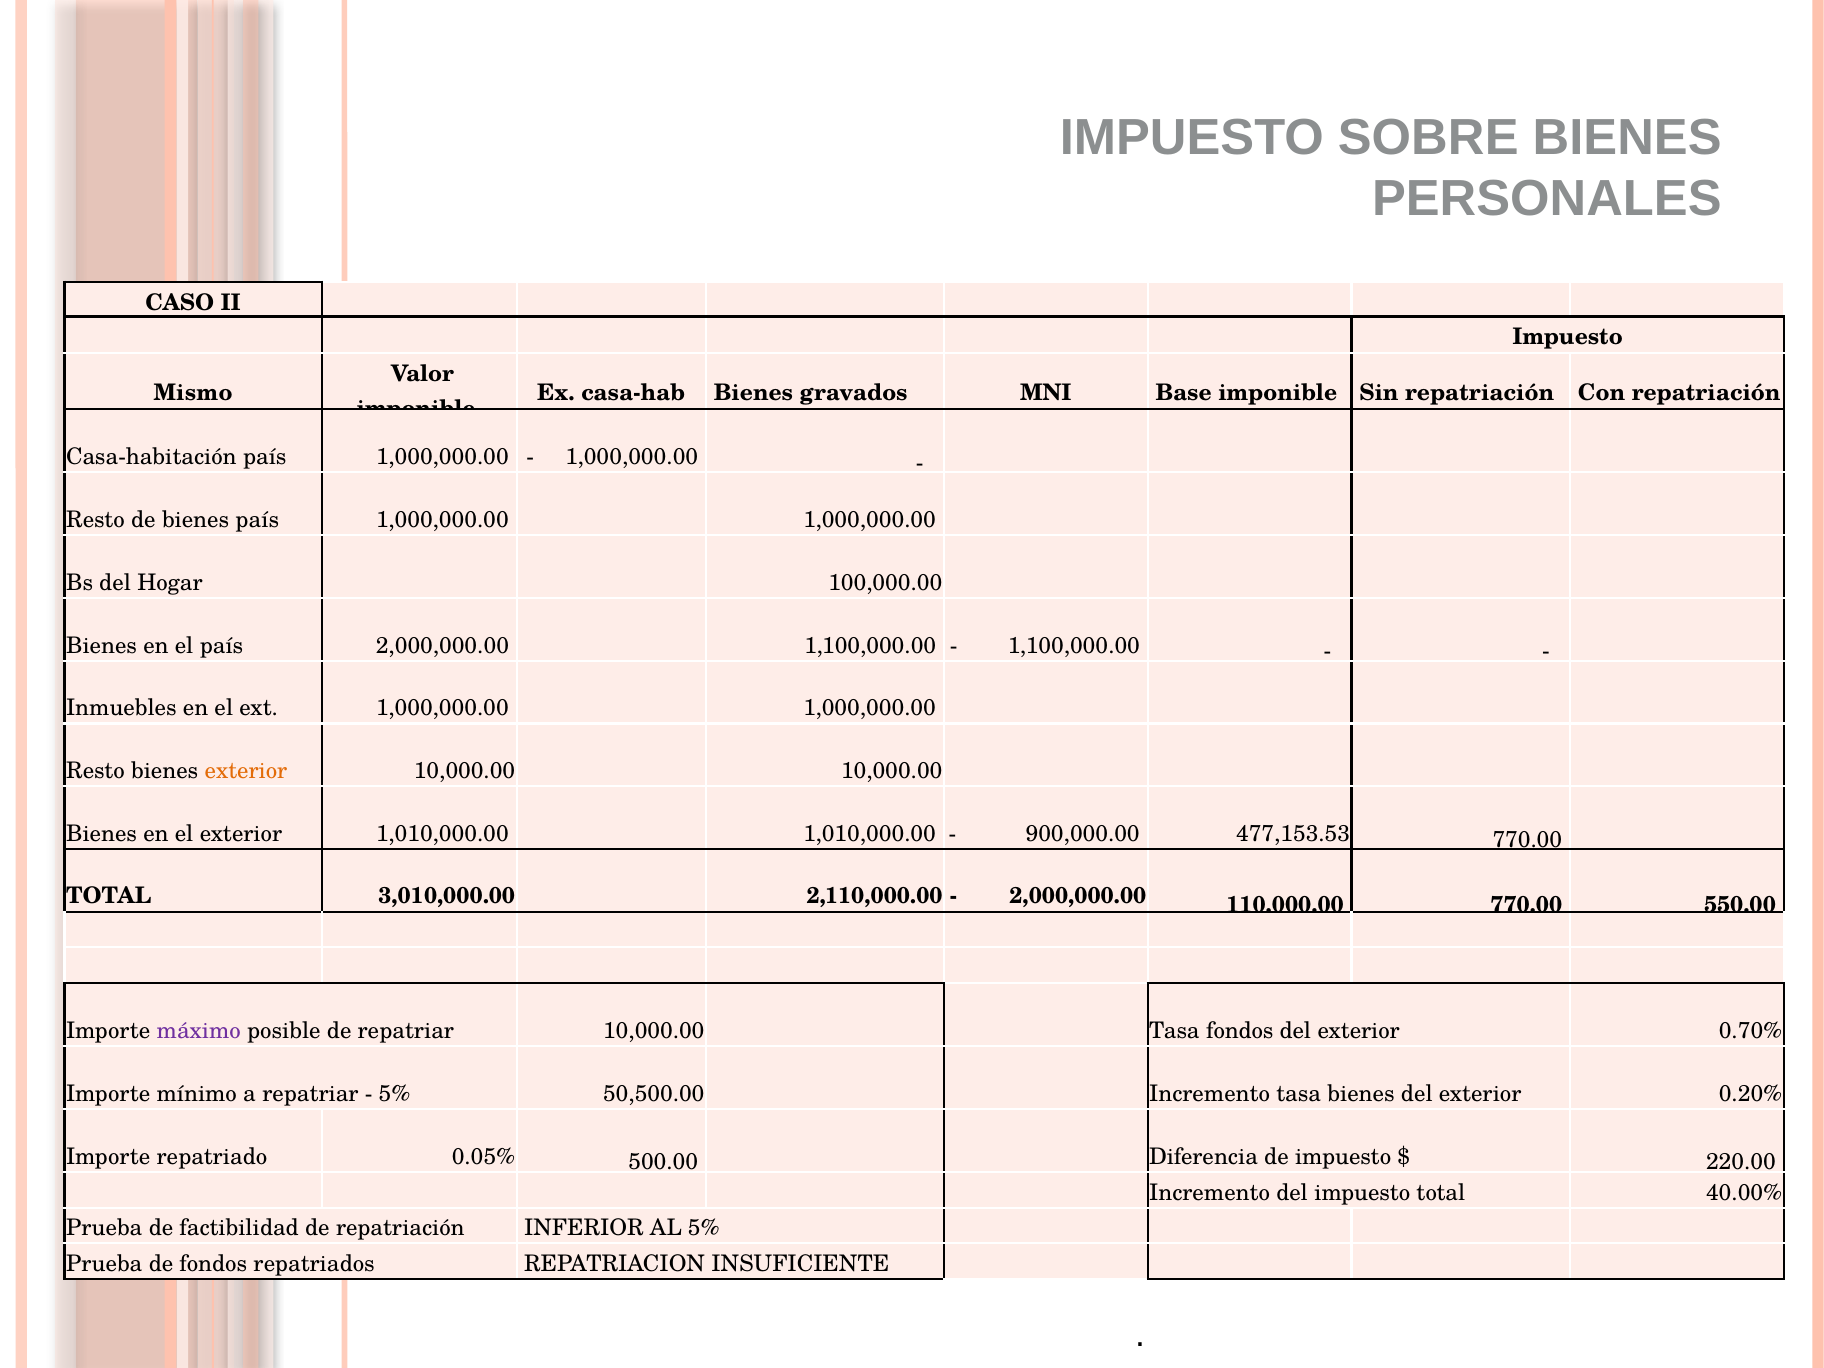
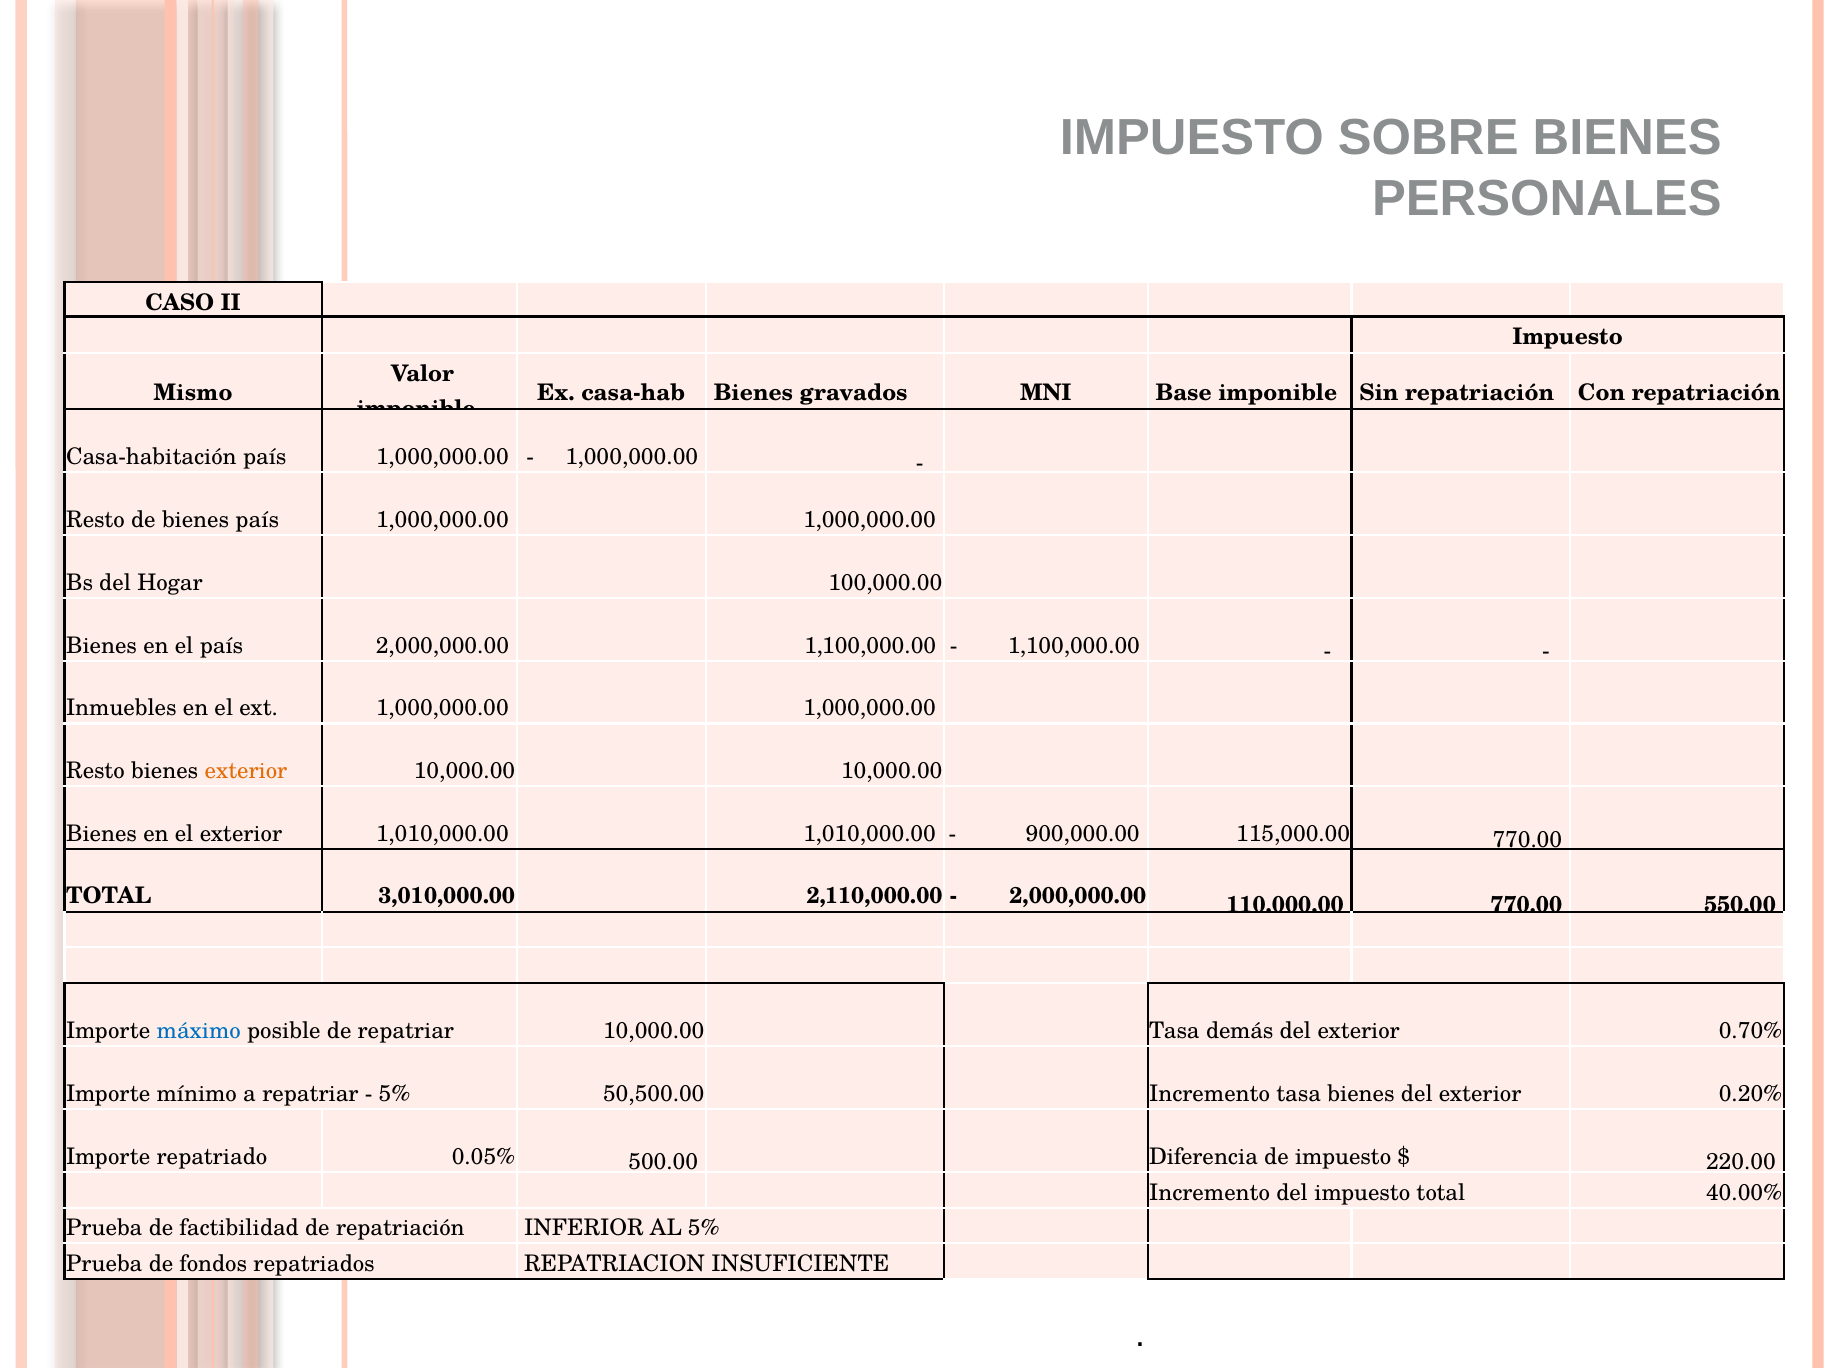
477,153.53: 477,153.53 -> 115,000.00
máximo colour: purple -> blue
Tasa fondos: fondos -> demás
